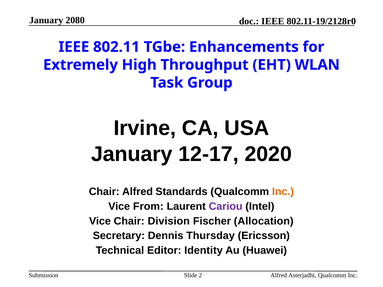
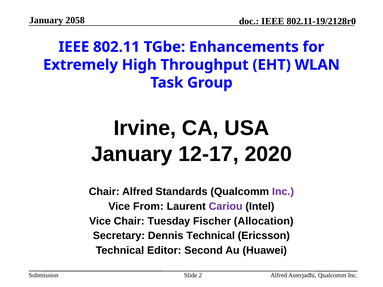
2080: 2080 -> 2058
Inc at (283, 192) colour: orange -> purple
Division: Division -> Tuesday
Dennis Thursday: Thursday -> Technical
Identity: Identity -> Second
